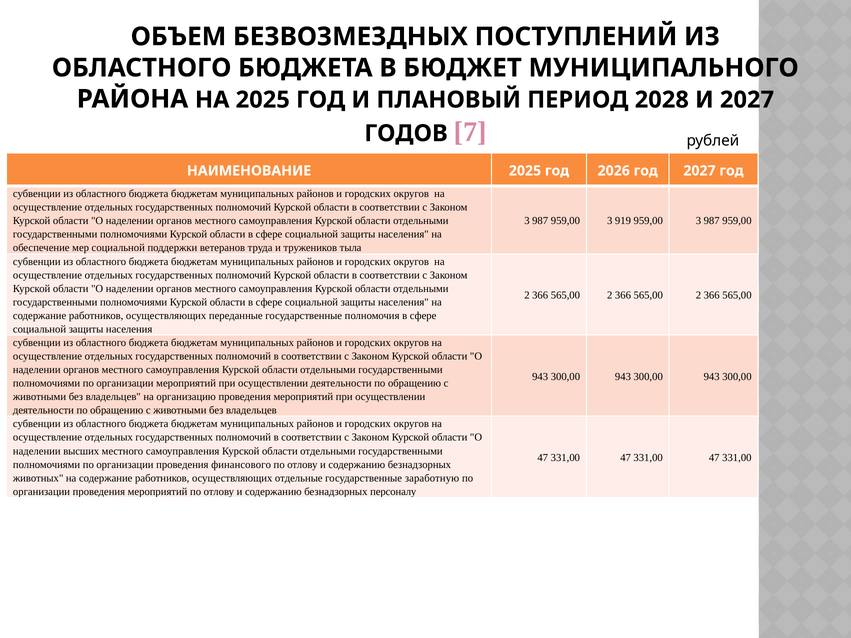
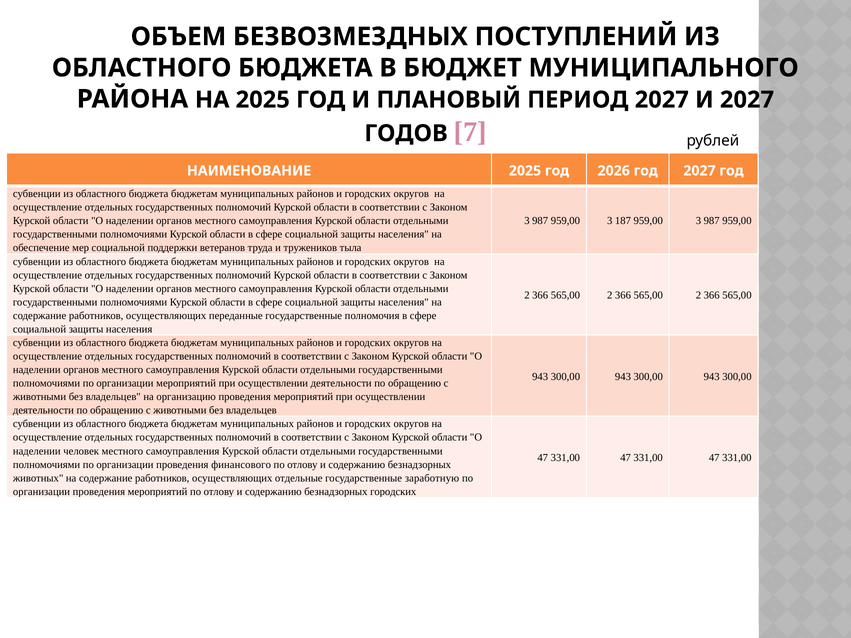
ПЕРИОД 2028: 2028 -> 2027
919: 919 -> 187
высших: высших -> человек
безнадзорных персоналу: персоналу -> городских
